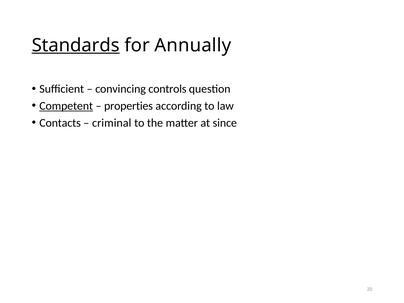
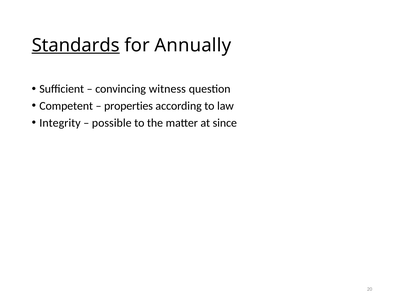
controls: controls -> witness
Competent underline: present -> none
Contacts: Contacts -> Integrity
criminal: criminal -> possible
